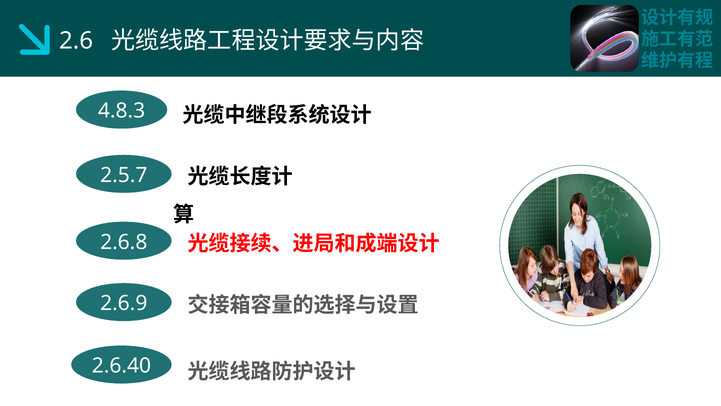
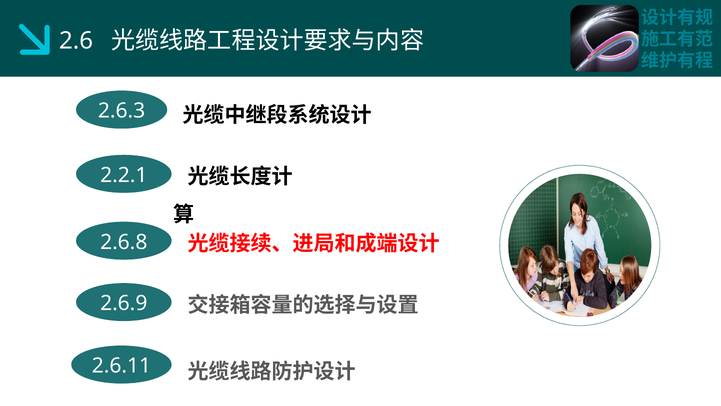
4.8.3: 4.8.3 -> 2.6.3
2.5.7: 2.5.7 -> 2.2.1
2.6.40: 2.6.40 -> 2.6.11
